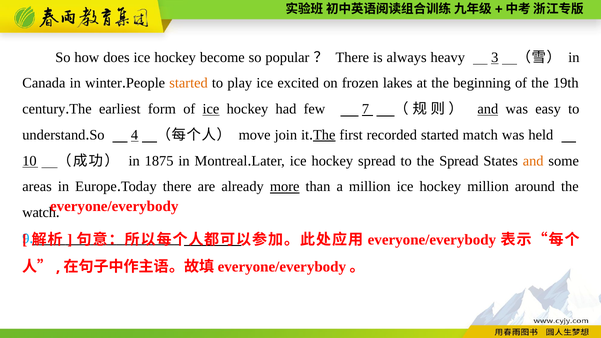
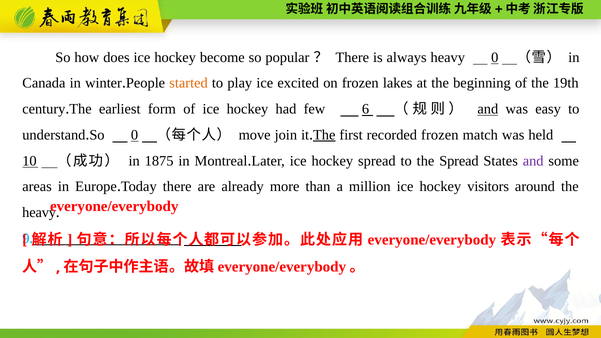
heavy 3: 3 -> 0
ice at (211, 109) underline: present -> none
7: 7 -> 6
So 4: 4 -> 0
recorded started: started -> frozen
and at (533, 161) colour: orange -> purple
more underline: present -> none
hockey million: million -> visitors
watch at (39, 213): watch -> heavy
